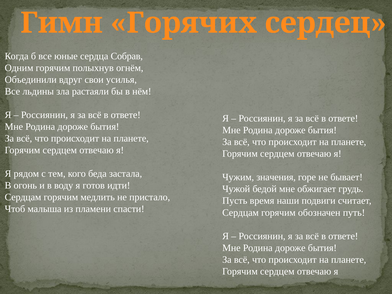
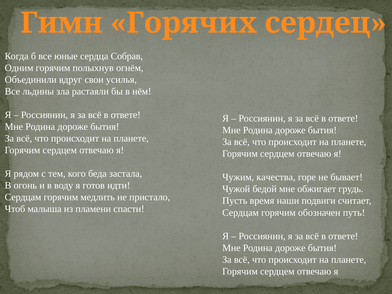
значения: значения -> качества
